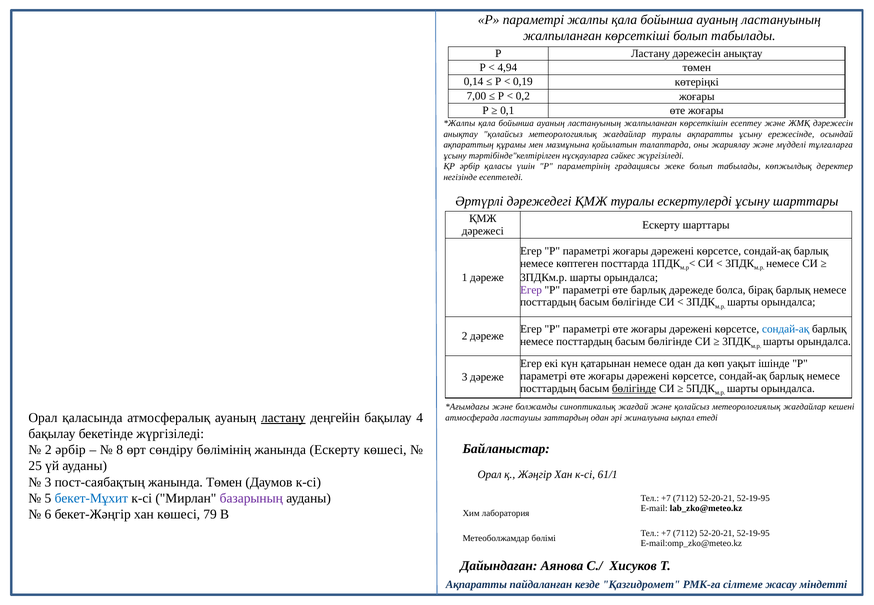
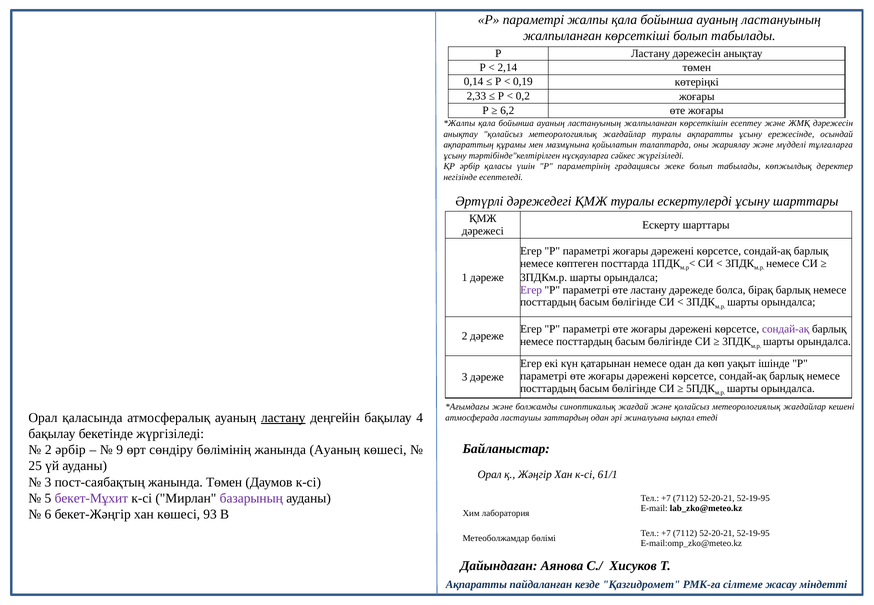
4,94: 4,94 -> 2,14
7,00: 7,00 -> 2,33
0,1: 0,1 -> 6,2
өте барлық: барлық -> ластану
сондай-ақ at (786, 329) colour: blue -> purple
бөлігінде at (634, 388) underline: present -> none
8: 8 -> 9
жанында Ескерту: Ескерту -> Ауаның
бекет-Мұхит colour: blue -> purple
79: 79 -> 93
